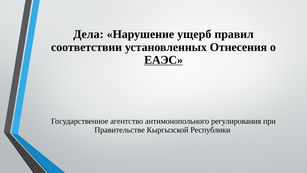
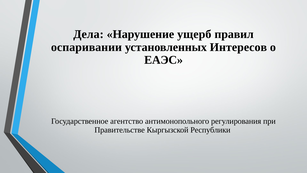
соответствии: соответствии -> оспаривании
Отнесения: Отнесения -> Интересов
ЕАЭС underline: present -> none
